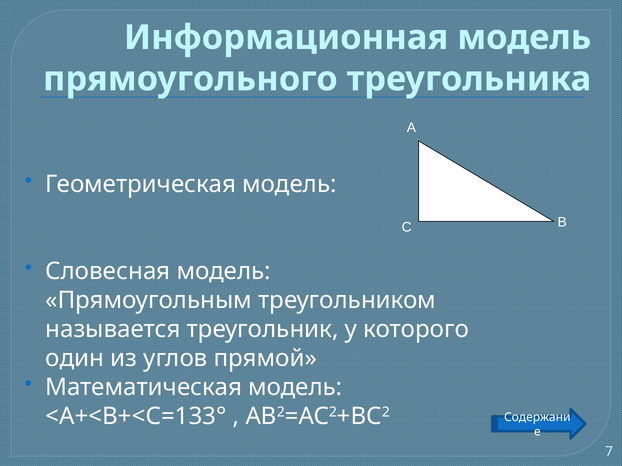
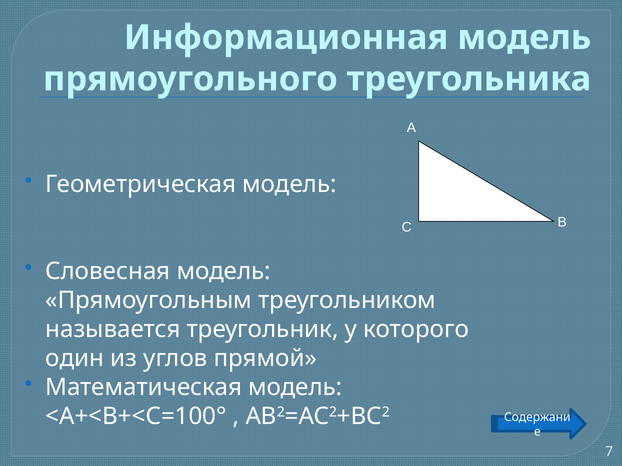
<А+<В+<С=133°: <А+<В+<С=133° -> <А+<В+<С=100°
